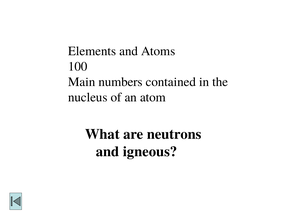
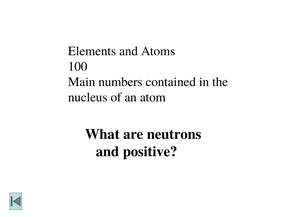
igneous: igneous -> positive
